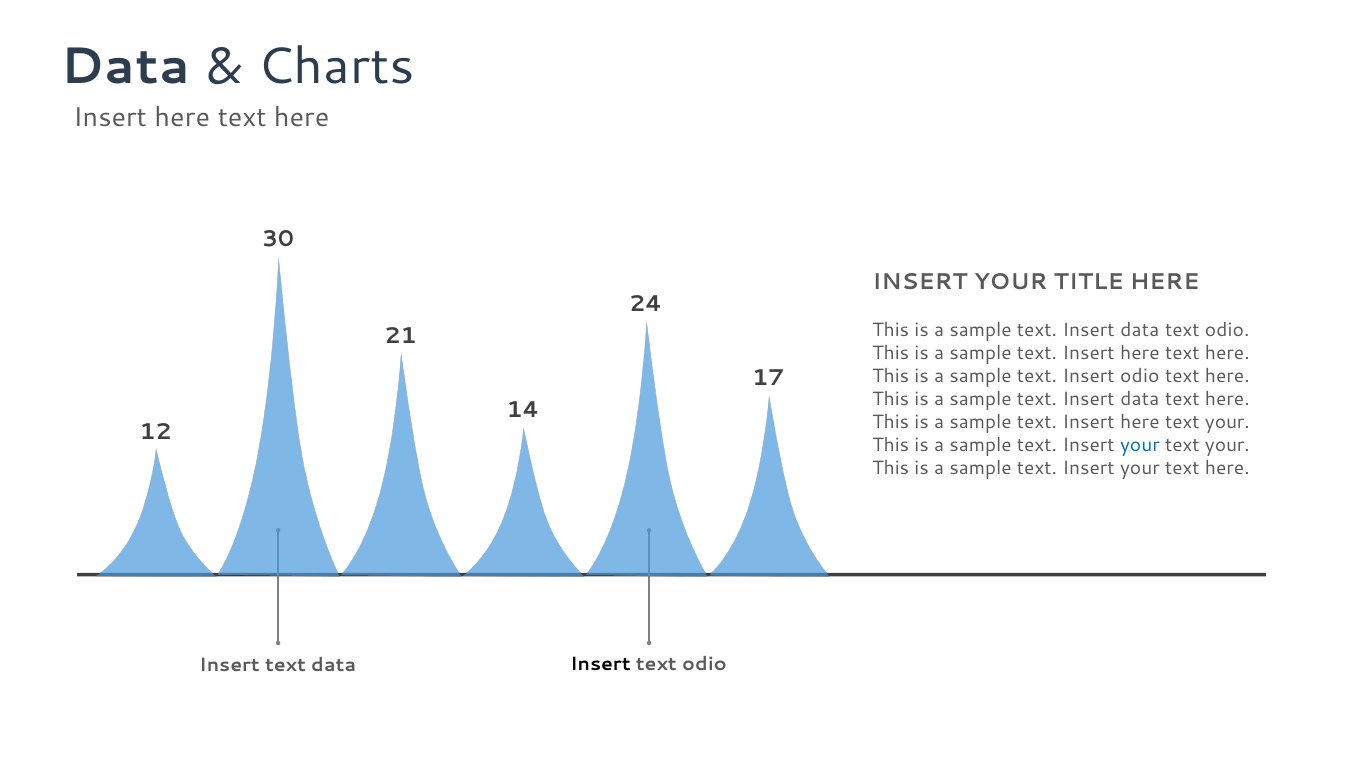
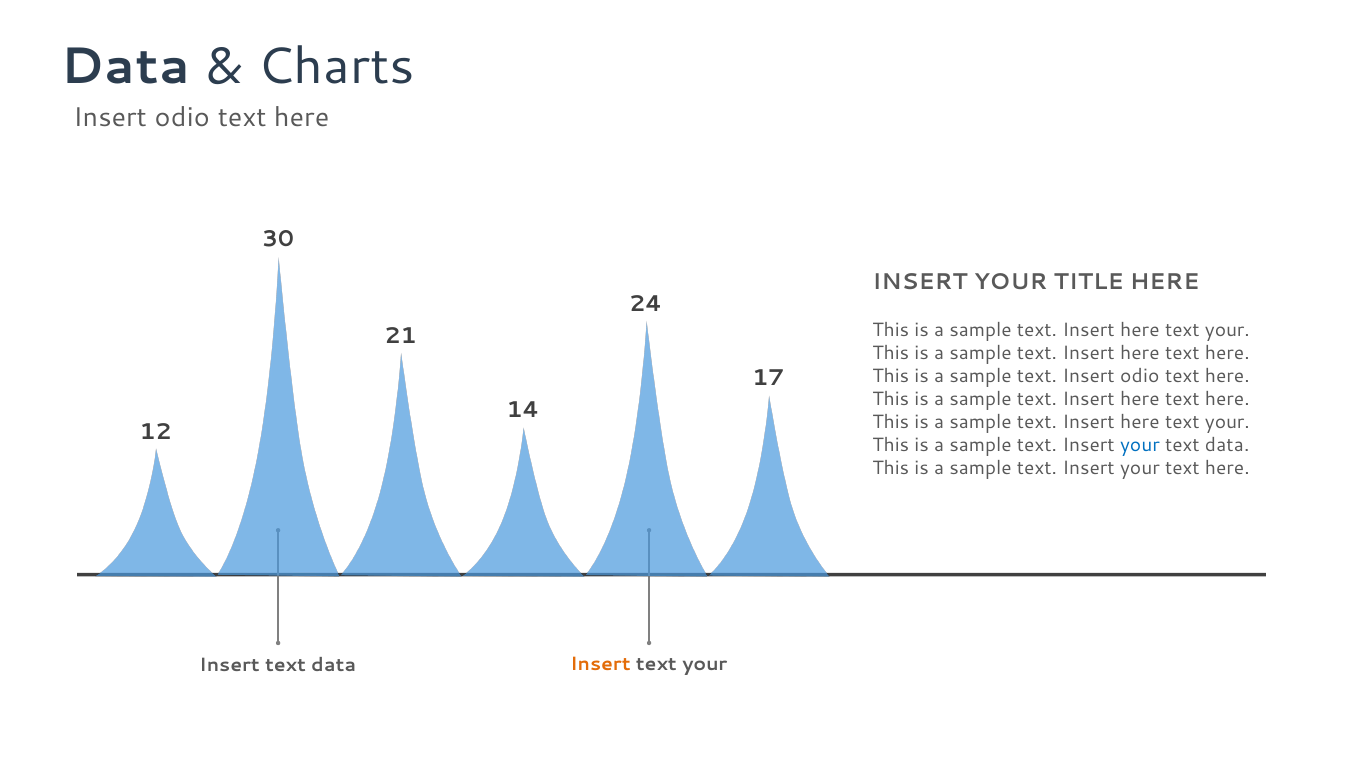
here at (182, 118): here -> odio
data at (1140, 330): data -> here
odio at (1227, 330): odio -> your
data at (1140, 399): data -> here
your at (1227, 445): your -> data
Insert at (600, 664) colour: black -> orange
odio at (705, 664): odio -> your
